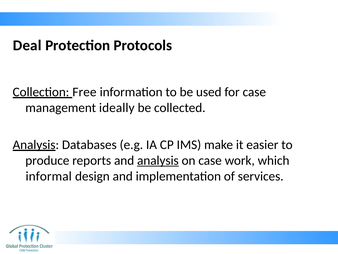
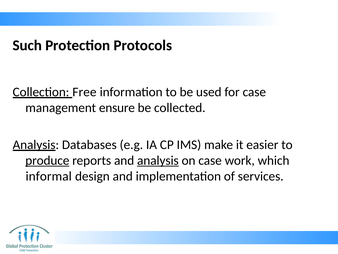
Deal: Deal -> Such
ideally: ideally -> ensure
produce underline: none -> present
